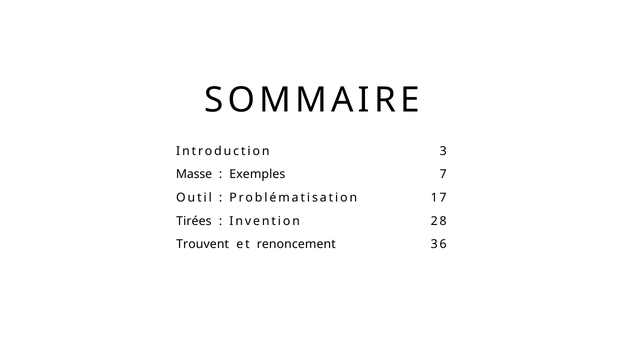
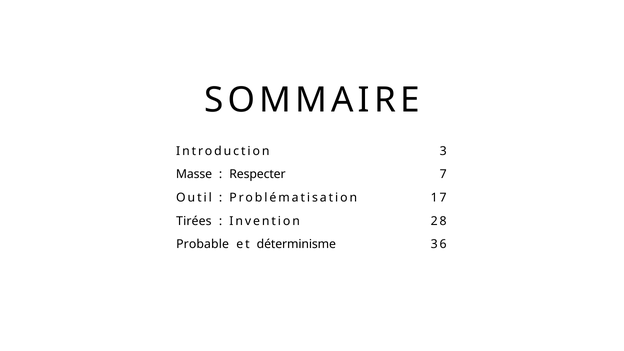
Exemples: Exemples -> Respecter
Trouvent: Trouvent -> Probable
renoncement: renoncement -> déterminisme
